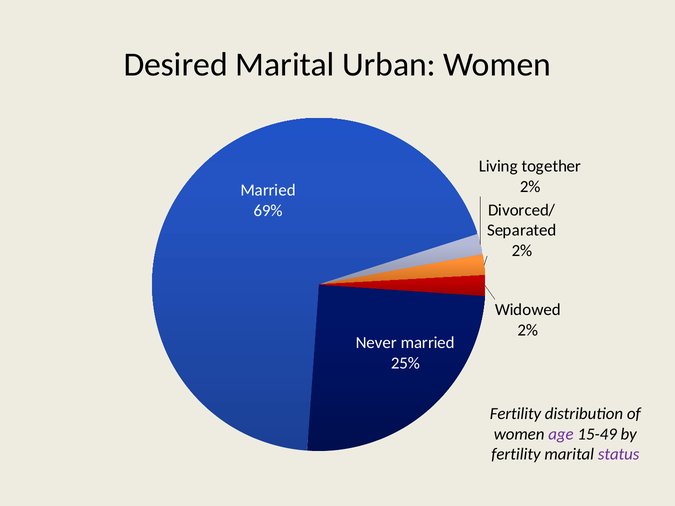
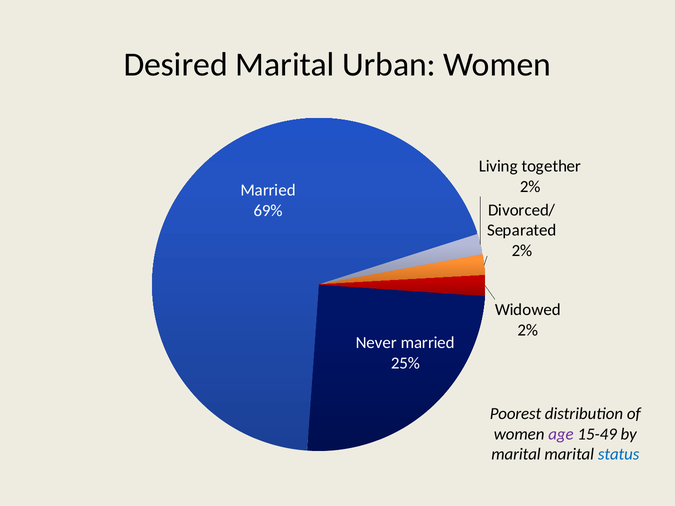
Fertility at (515, 414): Fertility -> Poorest
fertility at (516, 454): fertility -> marital
status colour: purple -> blue
